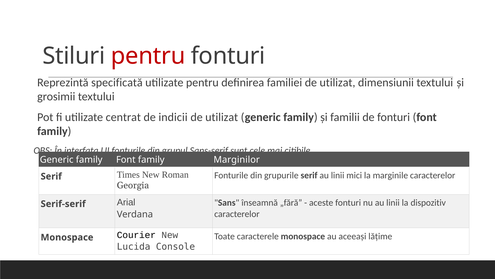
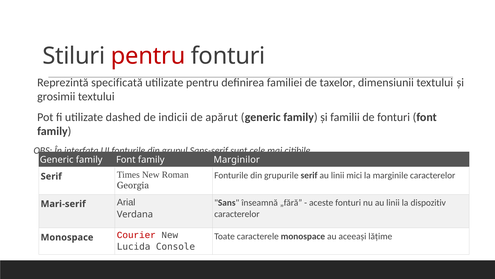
familiei de utilizat: utilizat -> taxelor
centrat: centrat -> dashed
utilizat at (222, 117): utilizat -> apărut
Serif-serif: Serif-serif -> Mari-serif
Courier colour: black -> red
